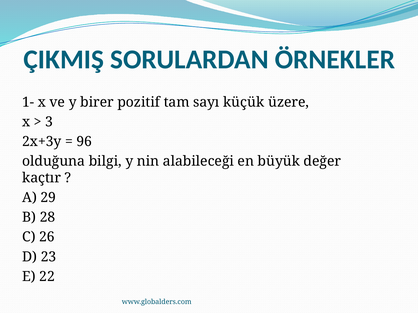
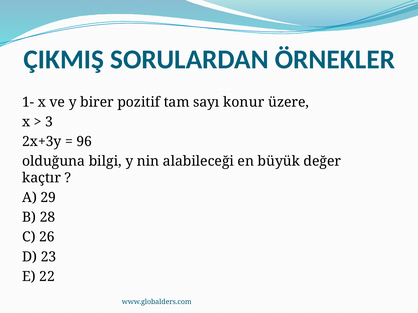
küçük: küçük -> konur
